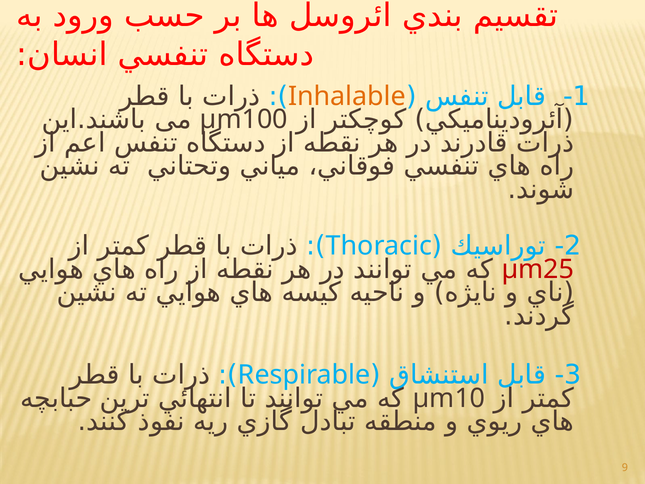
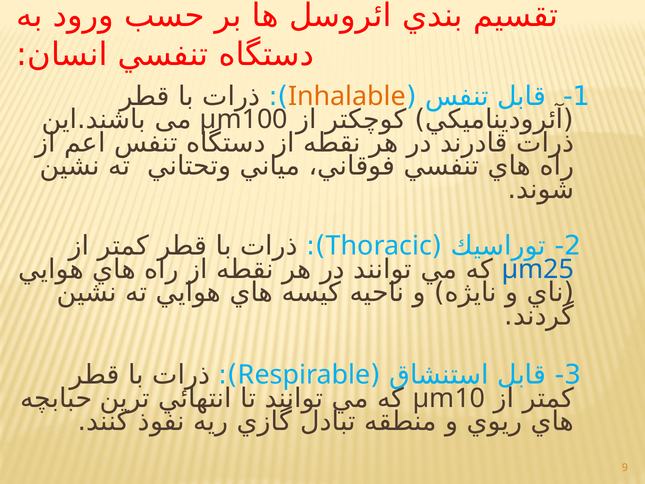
µm25 colour: red -> blue
